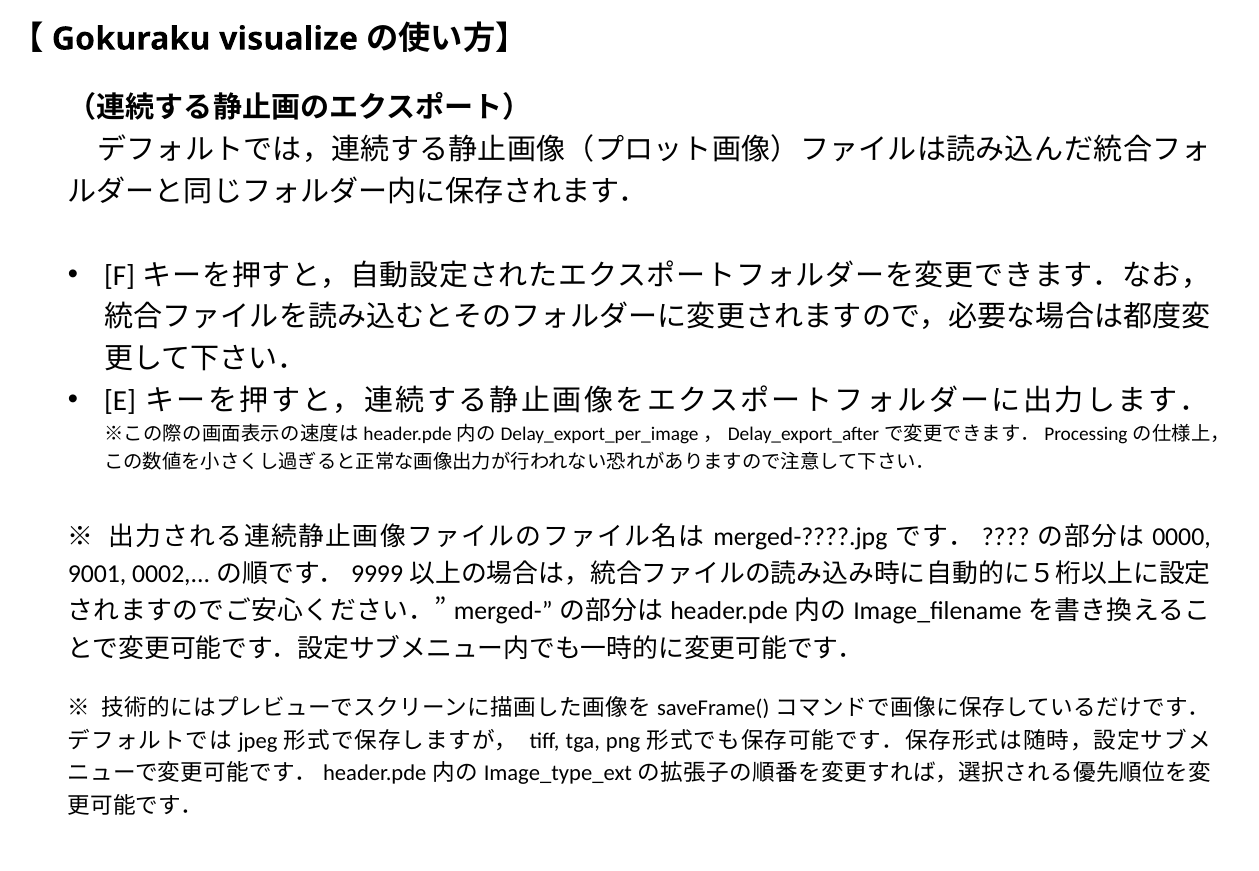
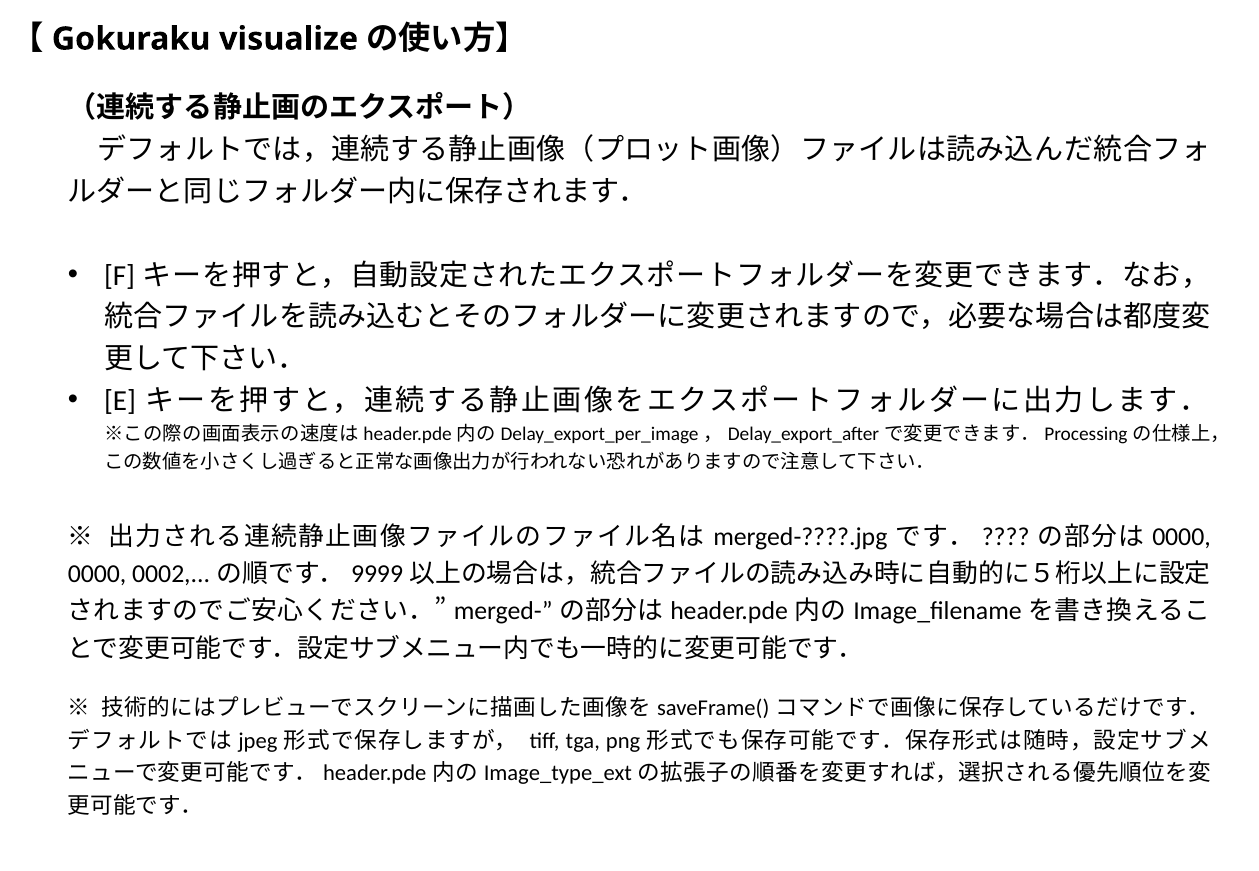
9001 at (97, 575): 9001 -> 0000
